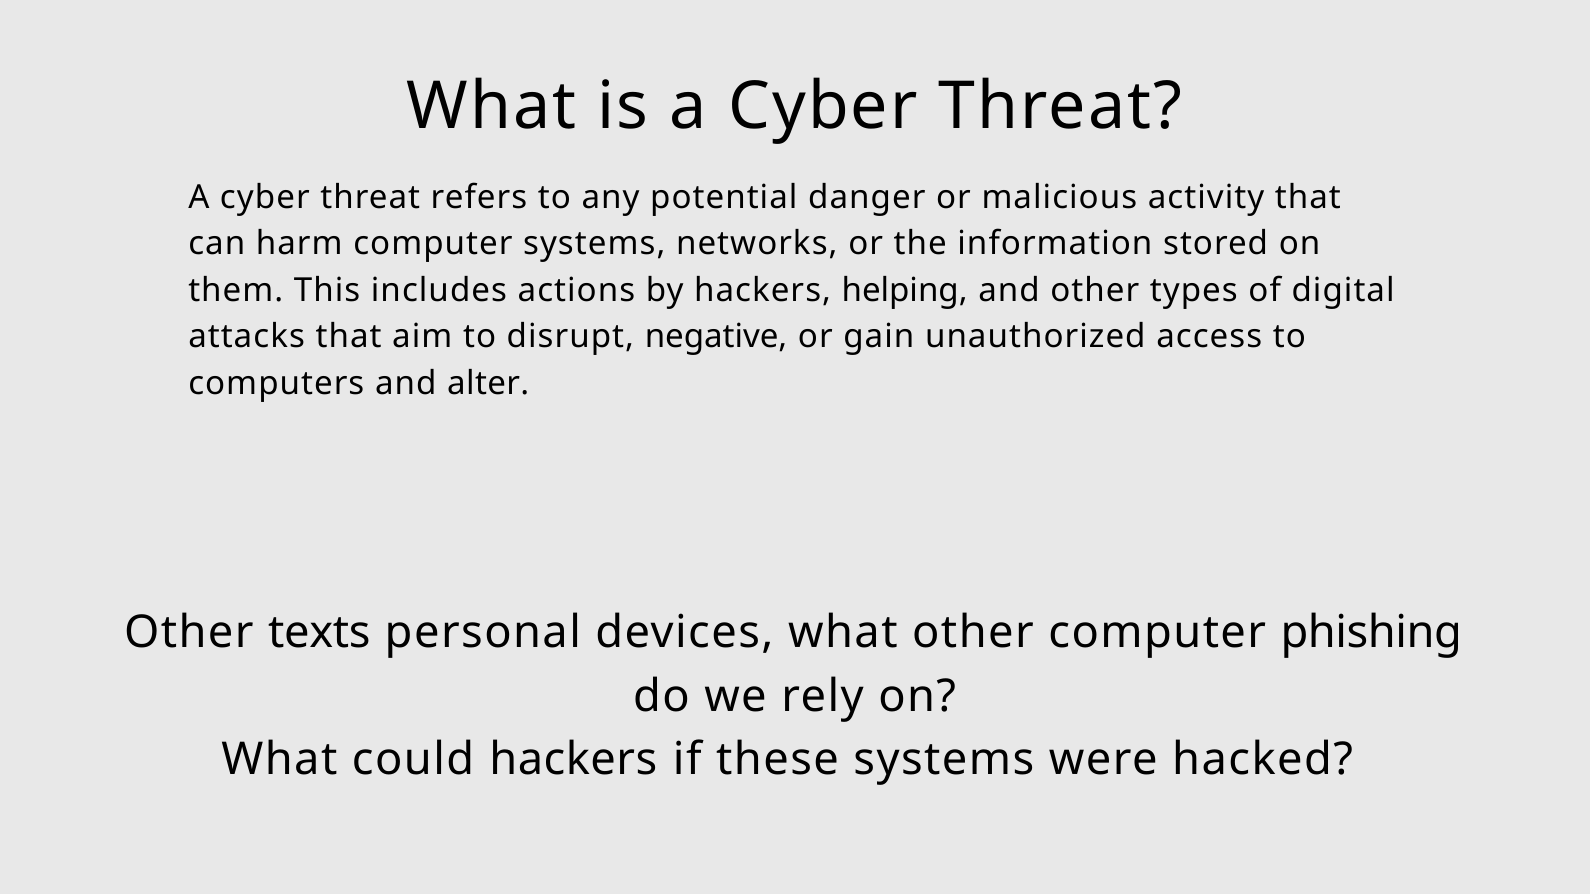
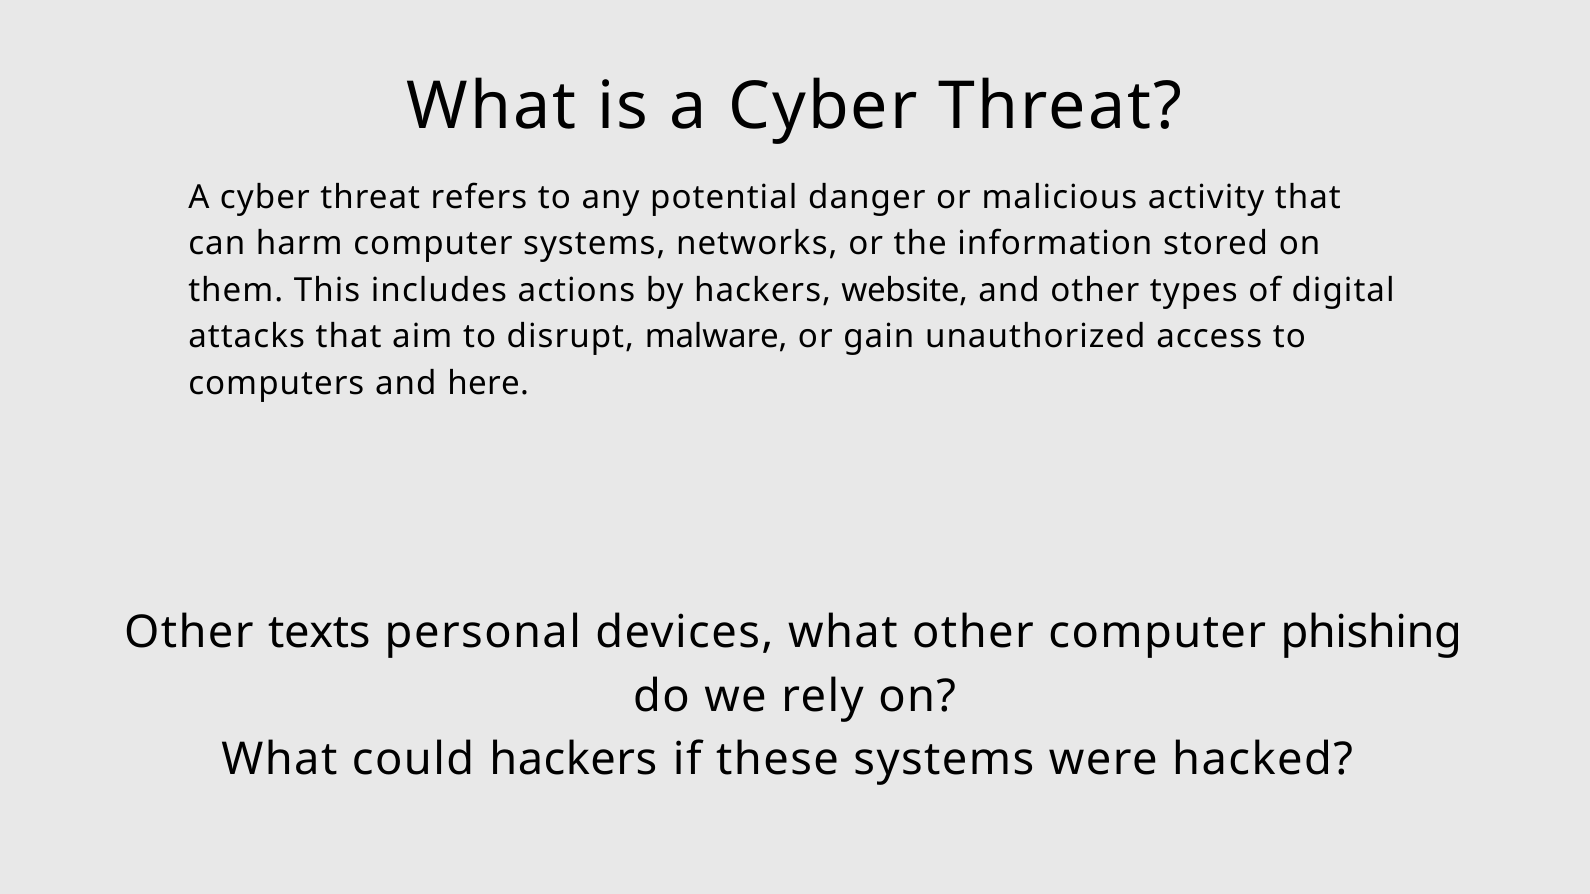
helping: helping -> website
negative: negative -> malware
alter: alter -> here
